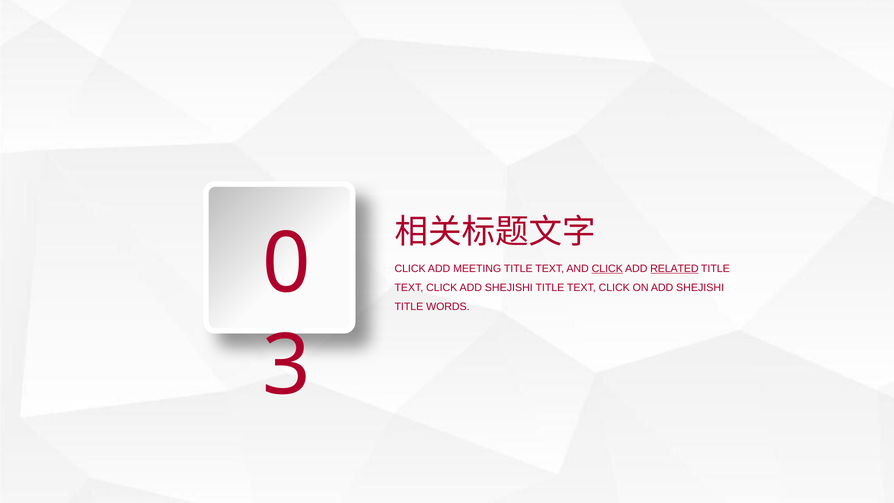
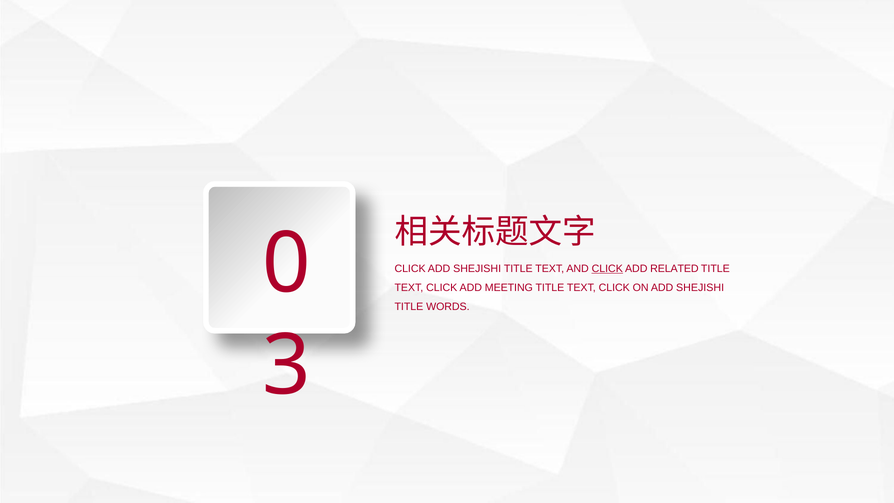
MEETING at (477, 269): MEETING -> SHEJISHI
RELATED underline: present -> none
CLICK ADD SHEJISHI: SHEJISHI -> MEETING
